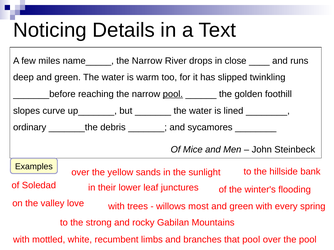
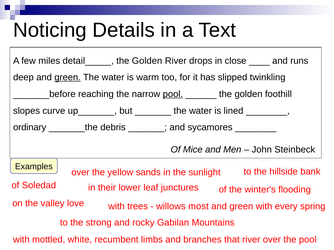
name_____: name_____ -> detail_____
Narrow at (147, 61): Narrow -> Golden
green at (68, 78) underline: none -> present
that pool: pool -> river
